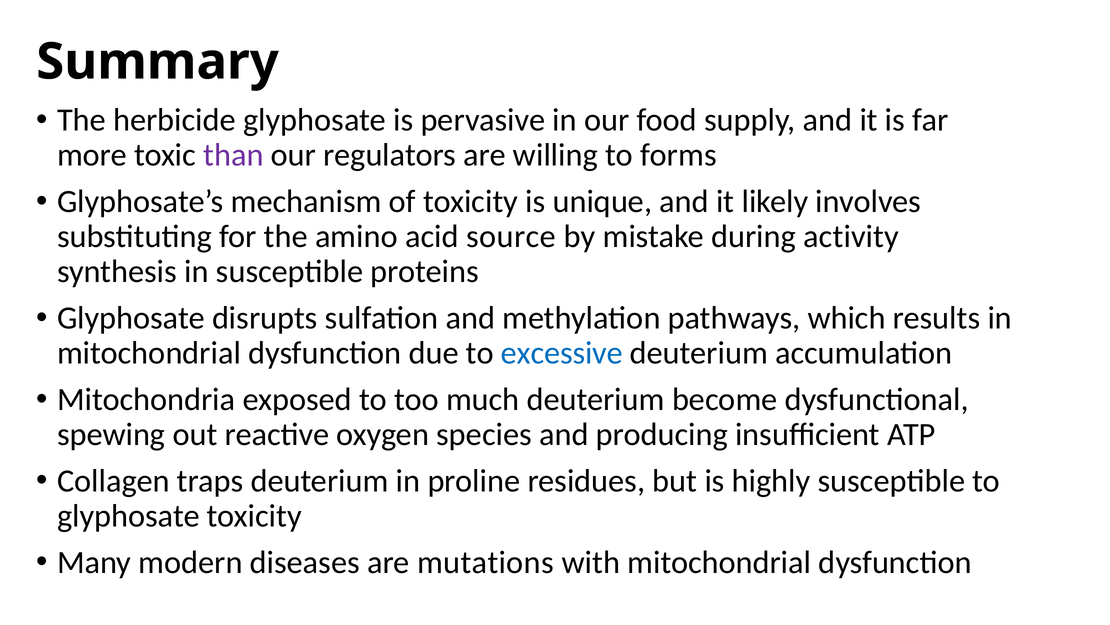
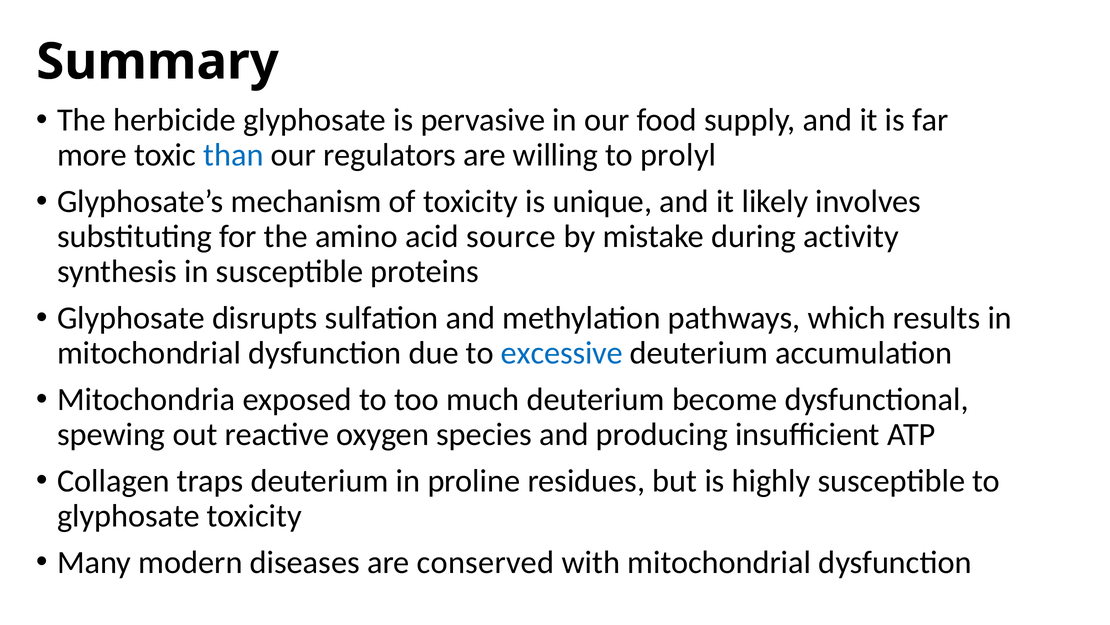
than colour: purple -> blue
forms: forms -> prolyl
mutations: mutations -> conserved
